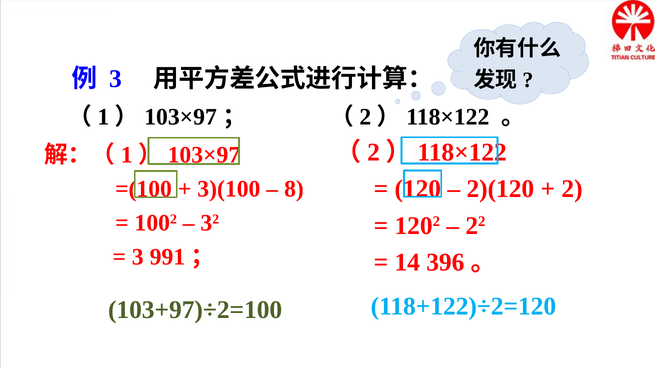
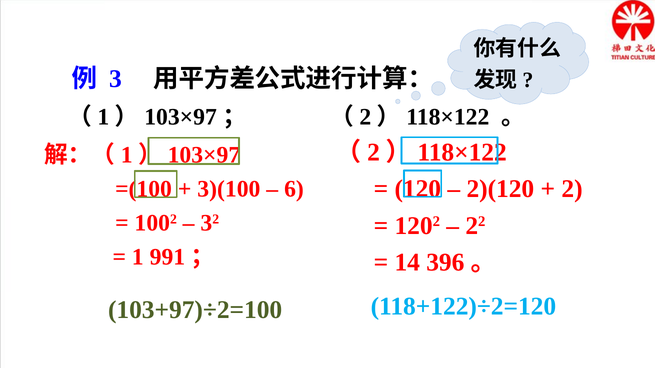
8: 8 -> 6
3 at (138, 257): 3 -> 1
